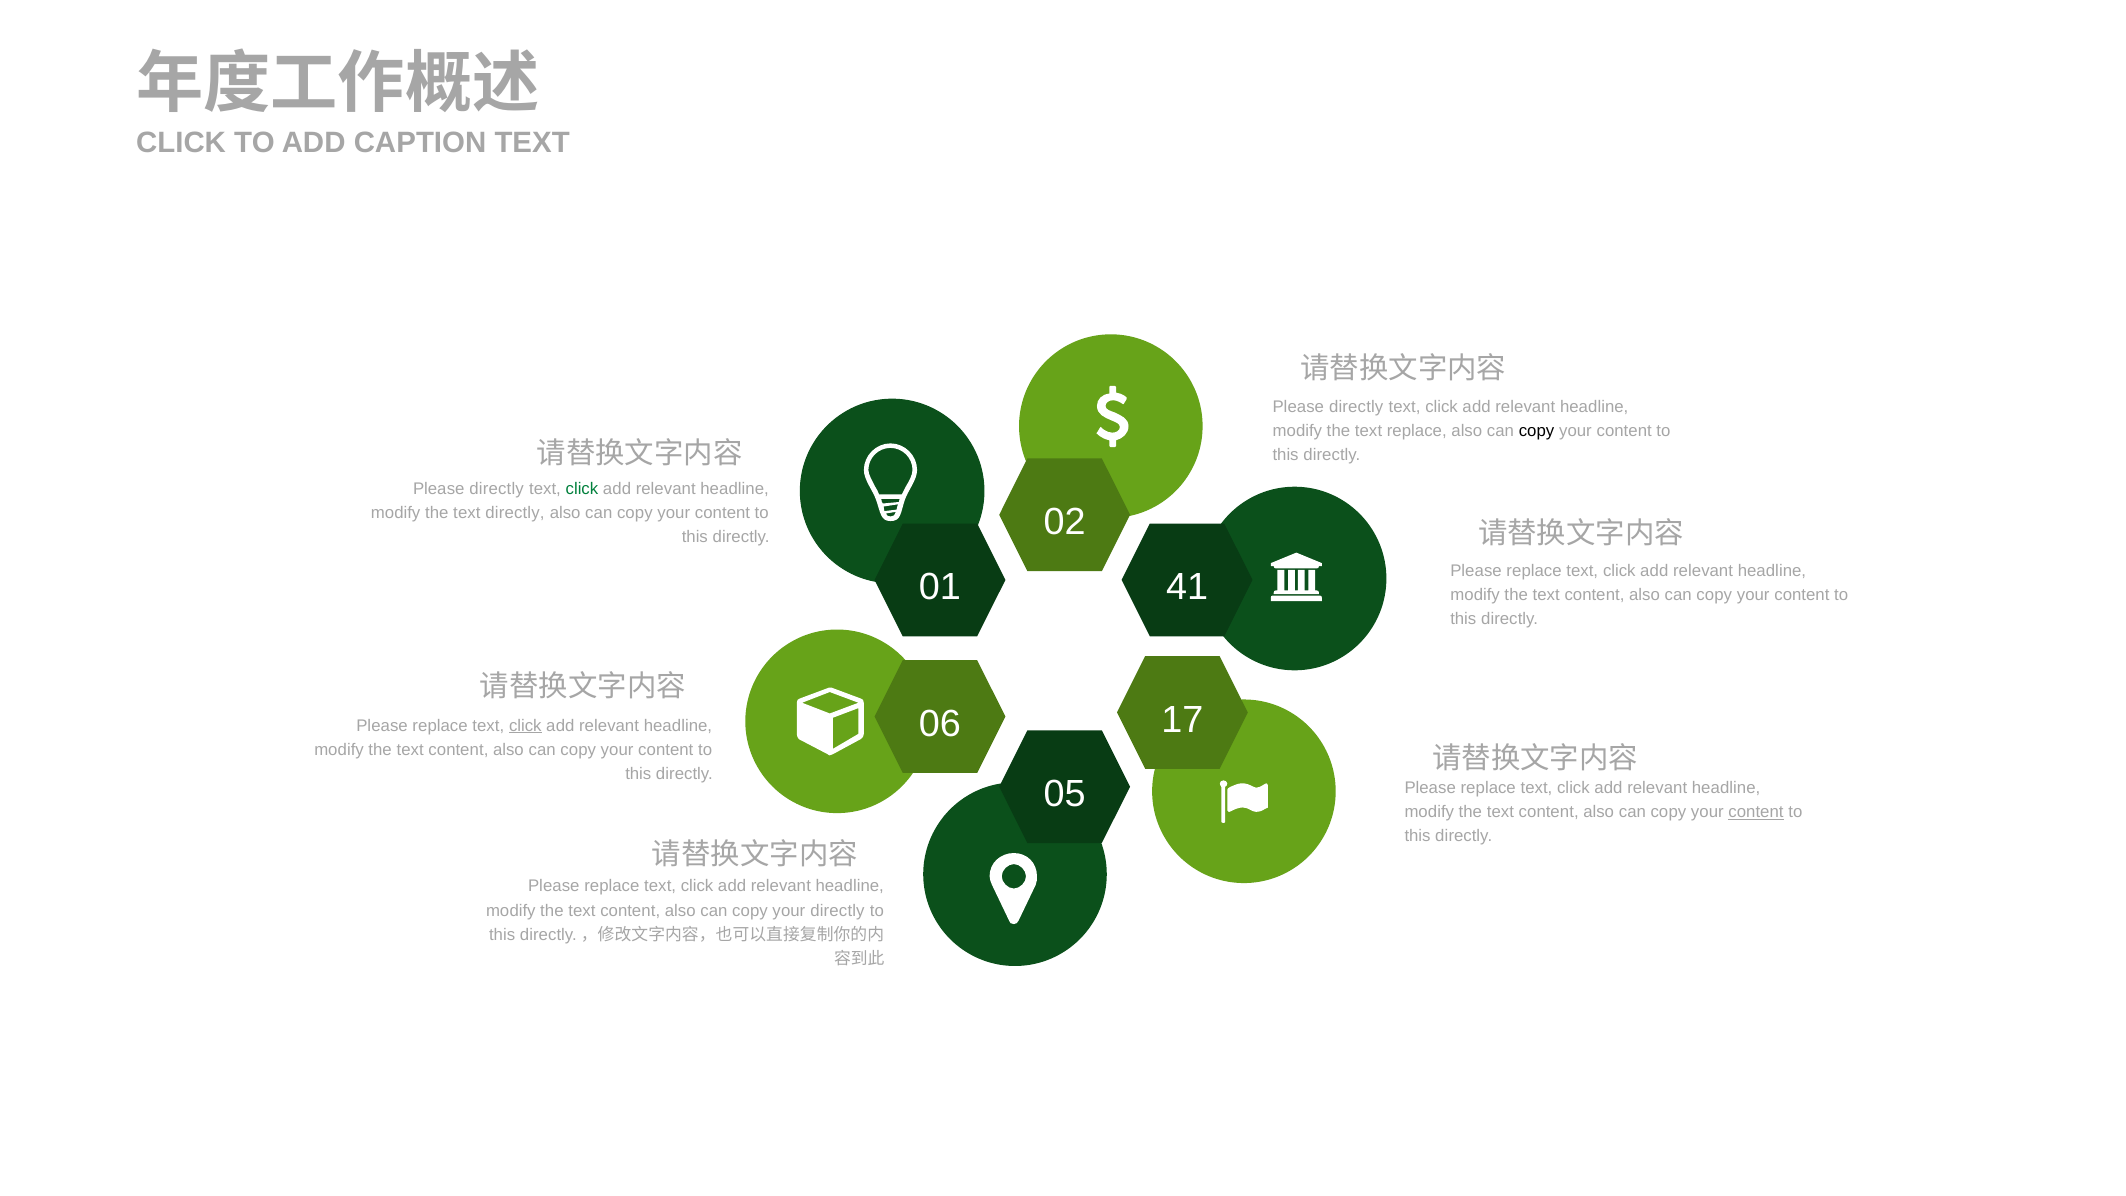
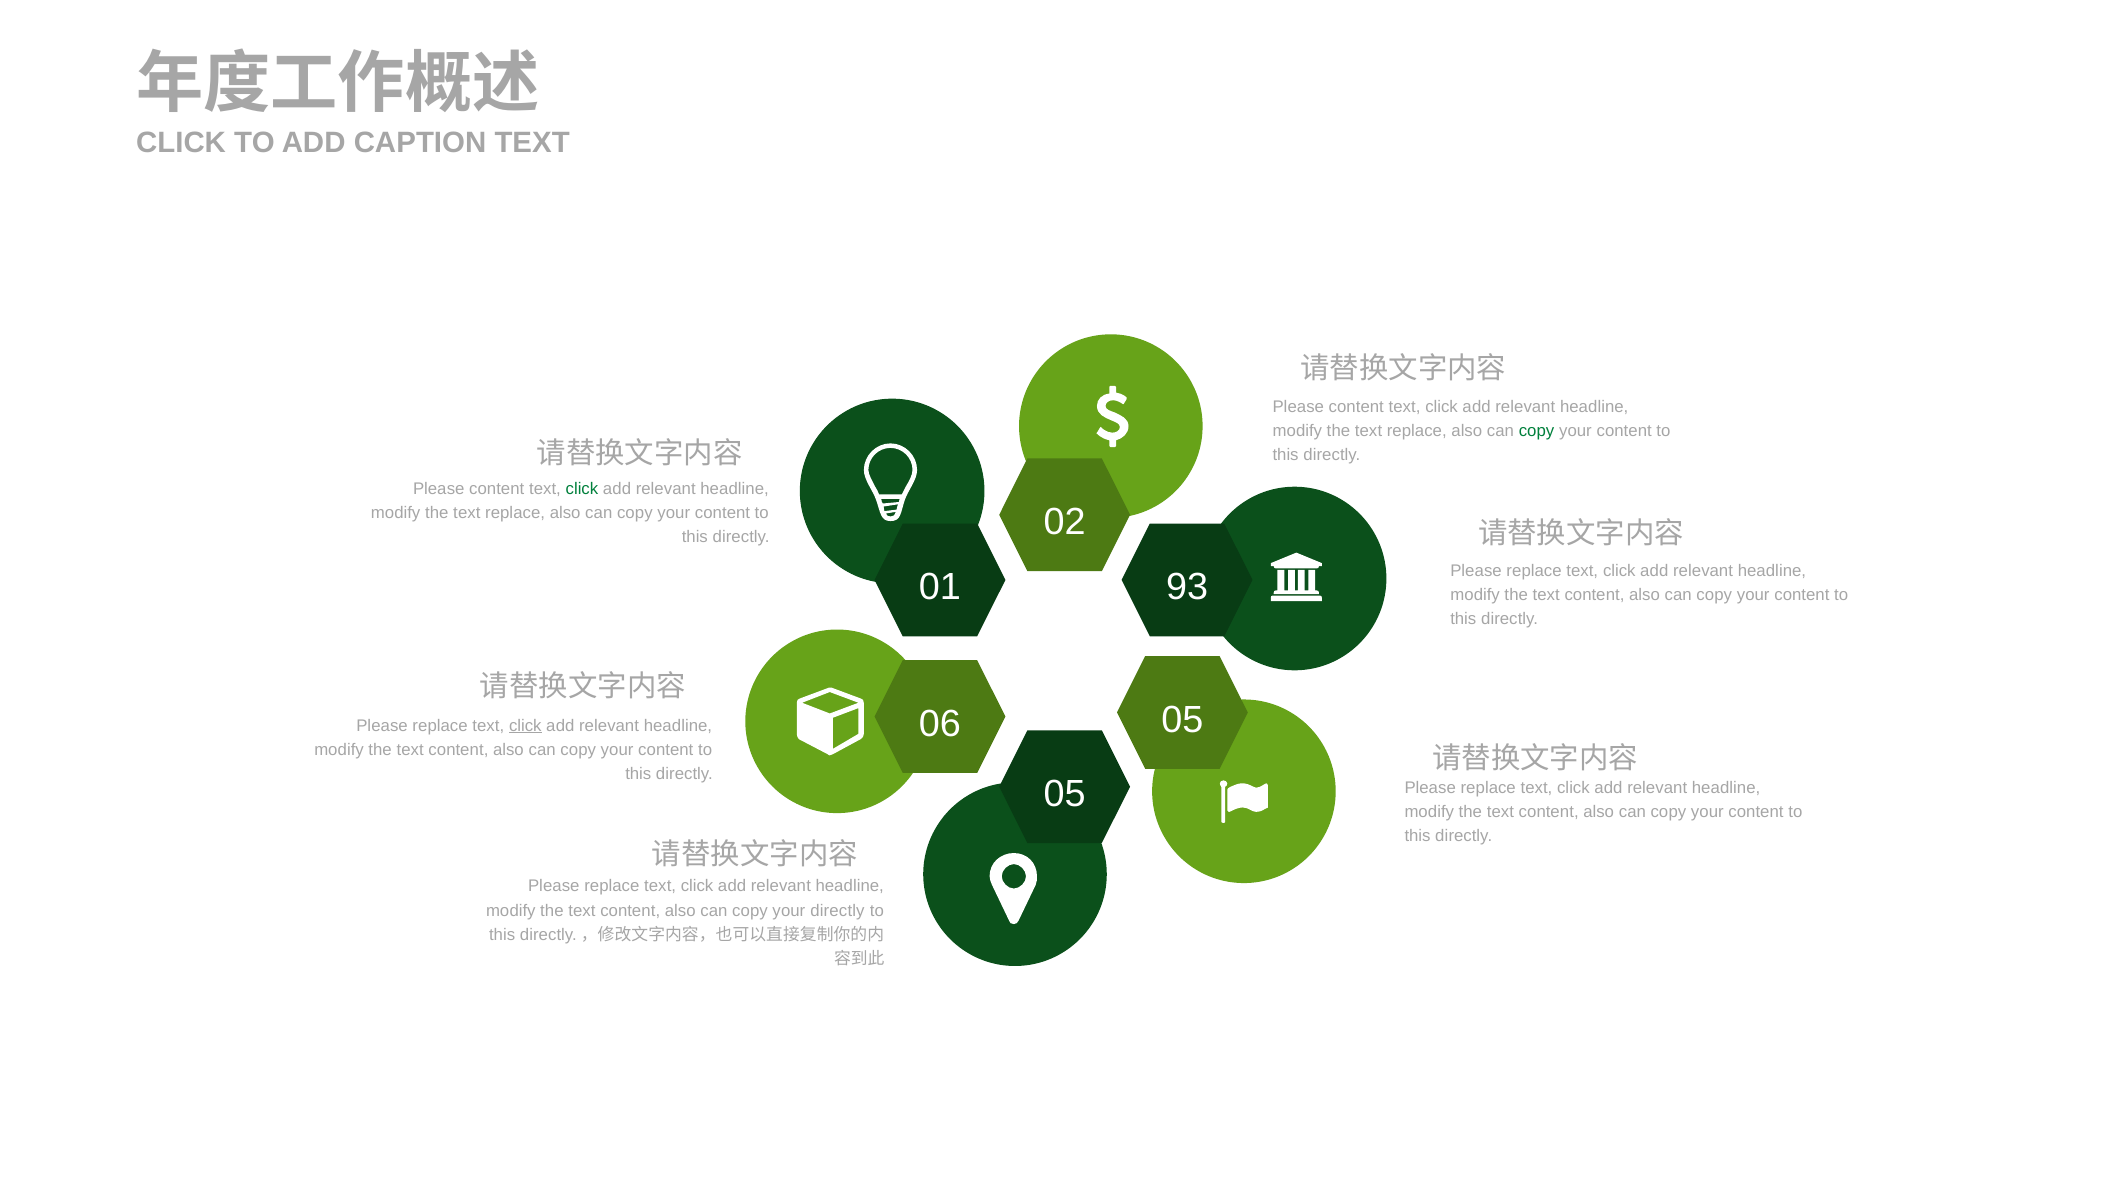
directly at (1356, 407): directly -> content
copy at (1537, 431) colour: black -> green
directly at (497, 489): directly -> content
directly at (515, 513): directly -> replace
41: 41 -> 93
06 17: 17 -> 05
content at (1756, 812) underline: present -> none
